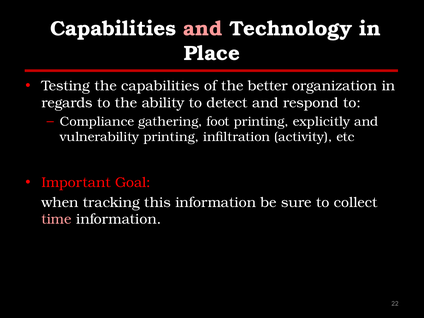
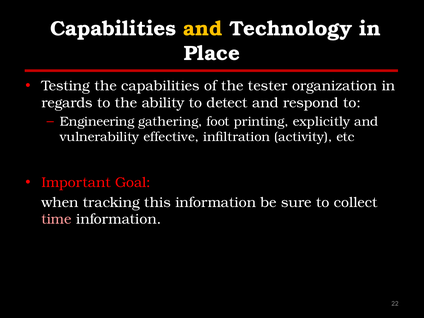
and at (203, 29) colour: pink -> yellow
better: better -> tester
Compliance: Compliance -> Engineering
vulnerability printing: printing -> effective
